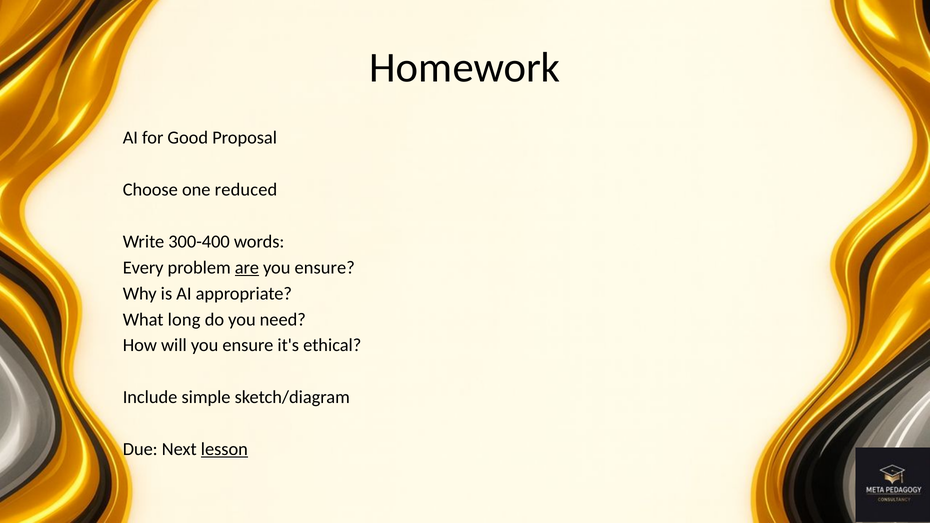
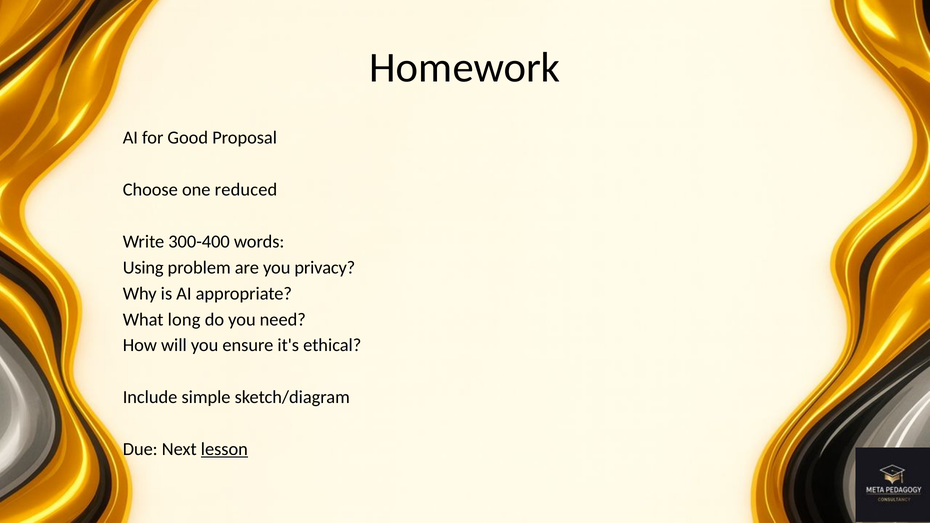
Every: Every -> Using
are underline: present -> none
ensure at (325, 268): ensure -> privacy
